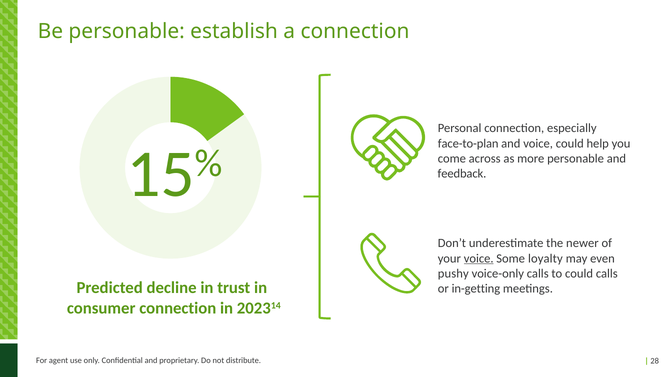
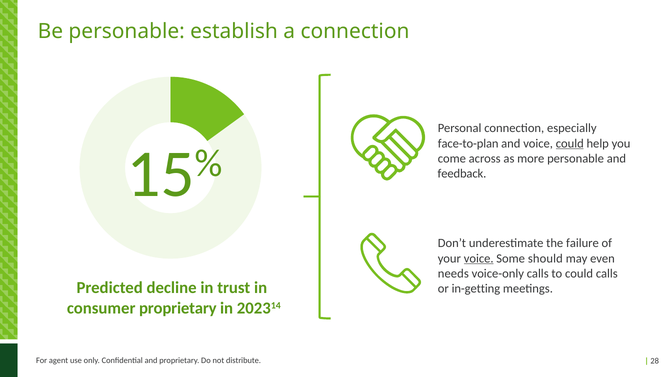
could at (570, 143) underline: none -> present
newer: newer -> failure
loyalty: loyalty -> should
pushy: pushy -> needs
consumer connection: connection -> proprietary
